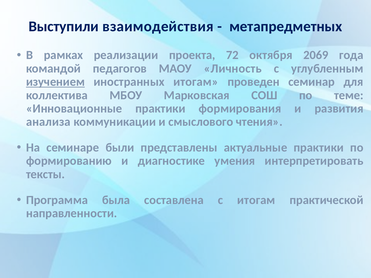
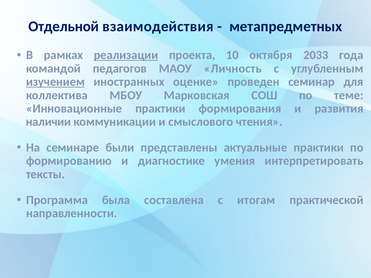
Выступили: Выступили -> Отдельной
реализации underline: none -> present
72: 72 -> 10
2069: 2069 -> 2033
иностранных итогам: итогам -> оценке
анализа: анализа -> наличии
